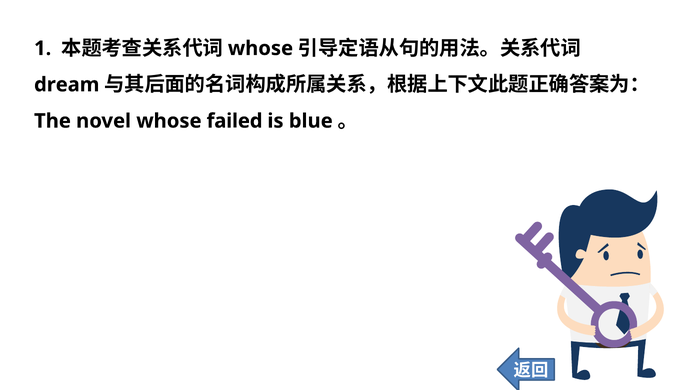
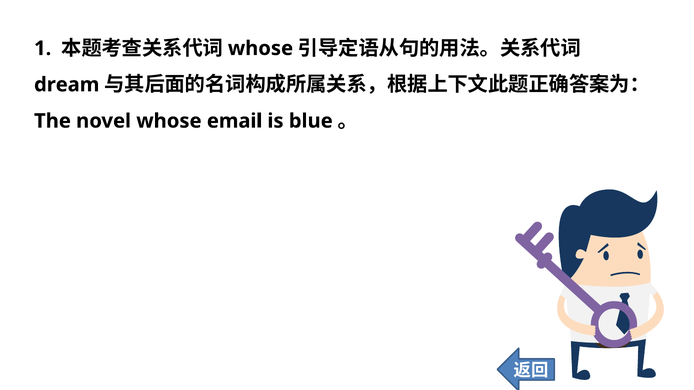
failed: failed -> email
